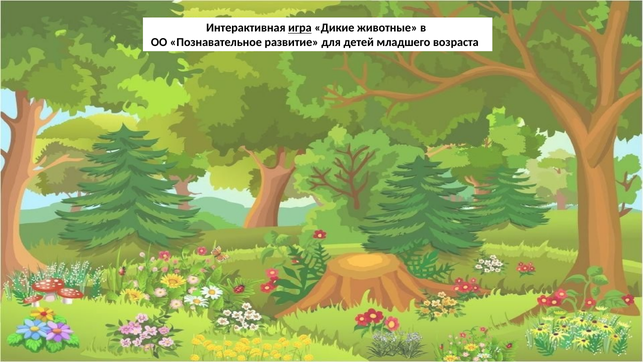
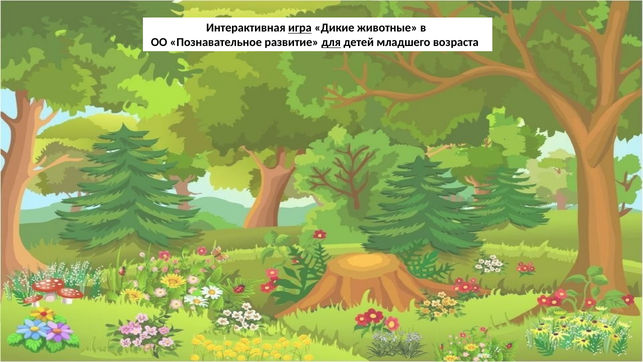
для underline: none -> present
